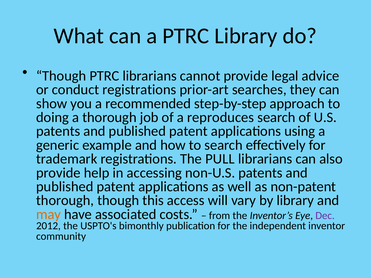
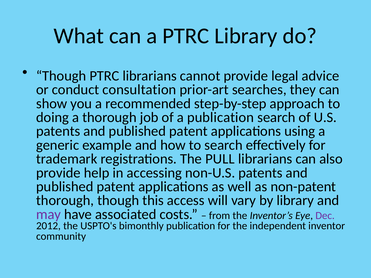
conduct registrations: registrations -> consultation
a reproduces: reproduces -> publication
may colour: orange -> purple
